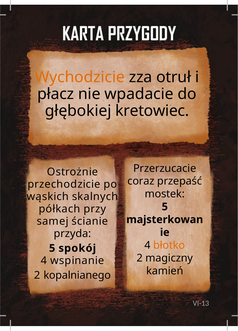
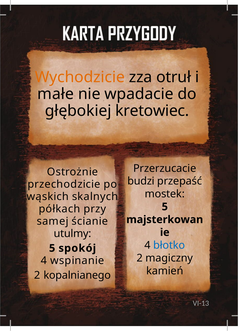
płacz: płacz -> małe
coraz: coraz -> budzi
przyda: przyda -> utulmy
błotko colour: orange -> blue
